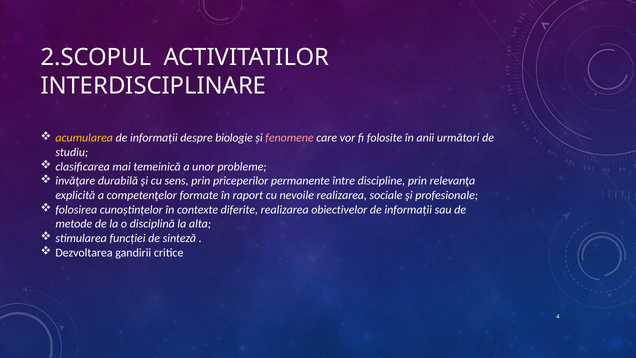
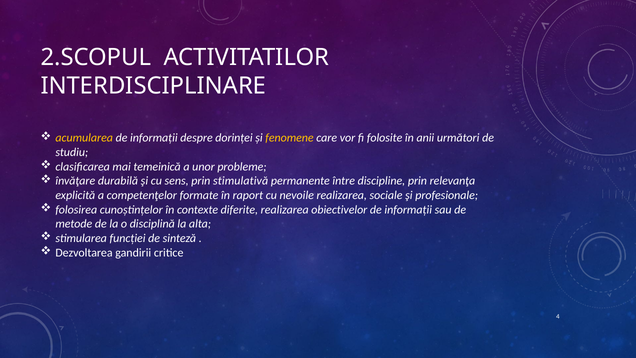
biologie: biologie -> dorinţei
fenomene colour: pink -> yellow
priceperilor: priceperilor -> stimulativă
